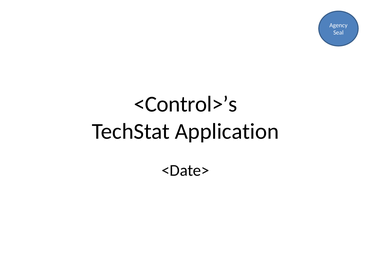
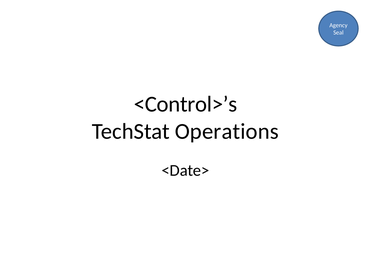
Application: Application -> Operations
